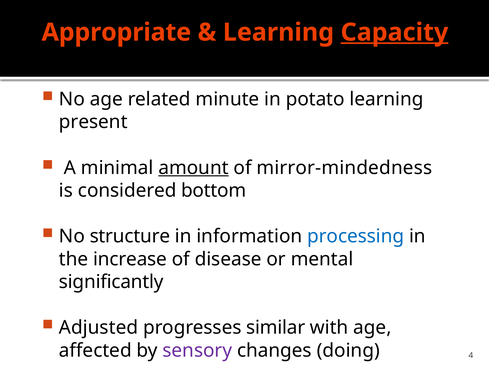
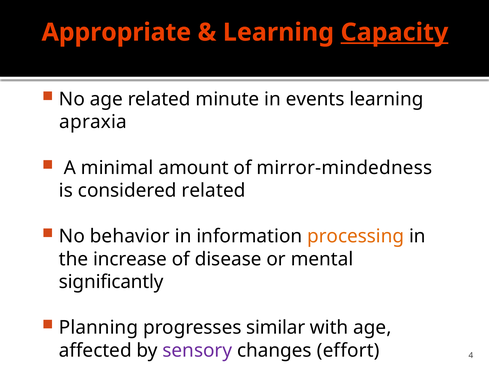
potato: potato -> events
present: present -> apraxia
amount underline: present -> none
considered bottom: bottom -> related
structure: structure -> behavior
processing colour: blue -> orange
Adjusted: Adjusted -> Planning
doing: doing -> effort
